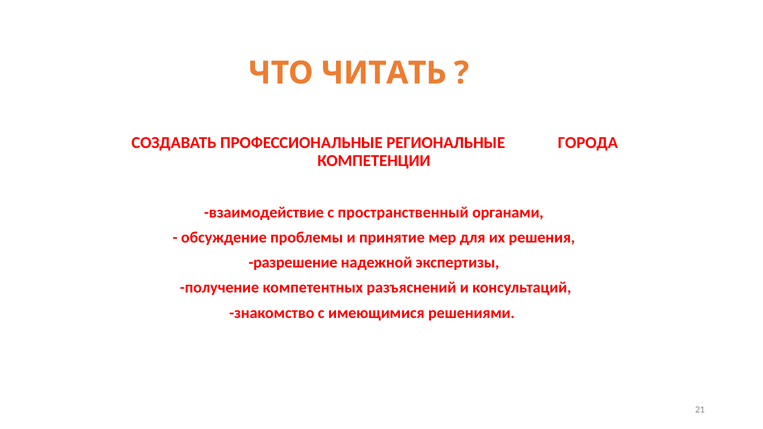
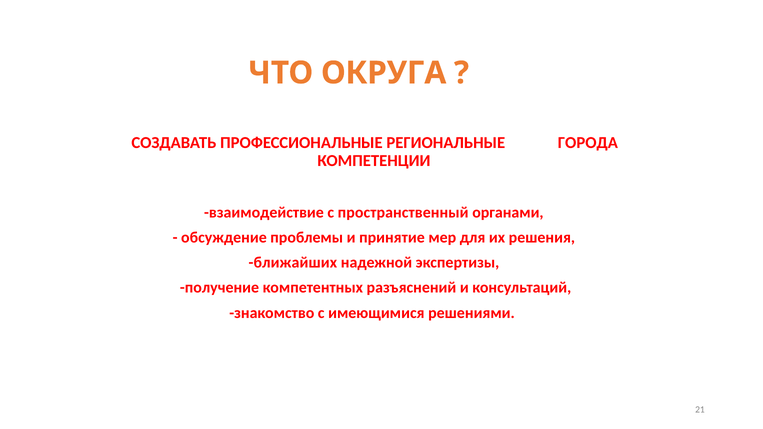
ЧИТАТЬ: ЧИТАТЬ -> ОКРУГА
разрешение: разрешение -> ближайших
